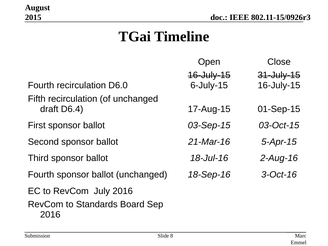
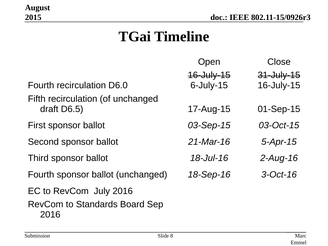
D6.4: D6.4 -> D6.5
